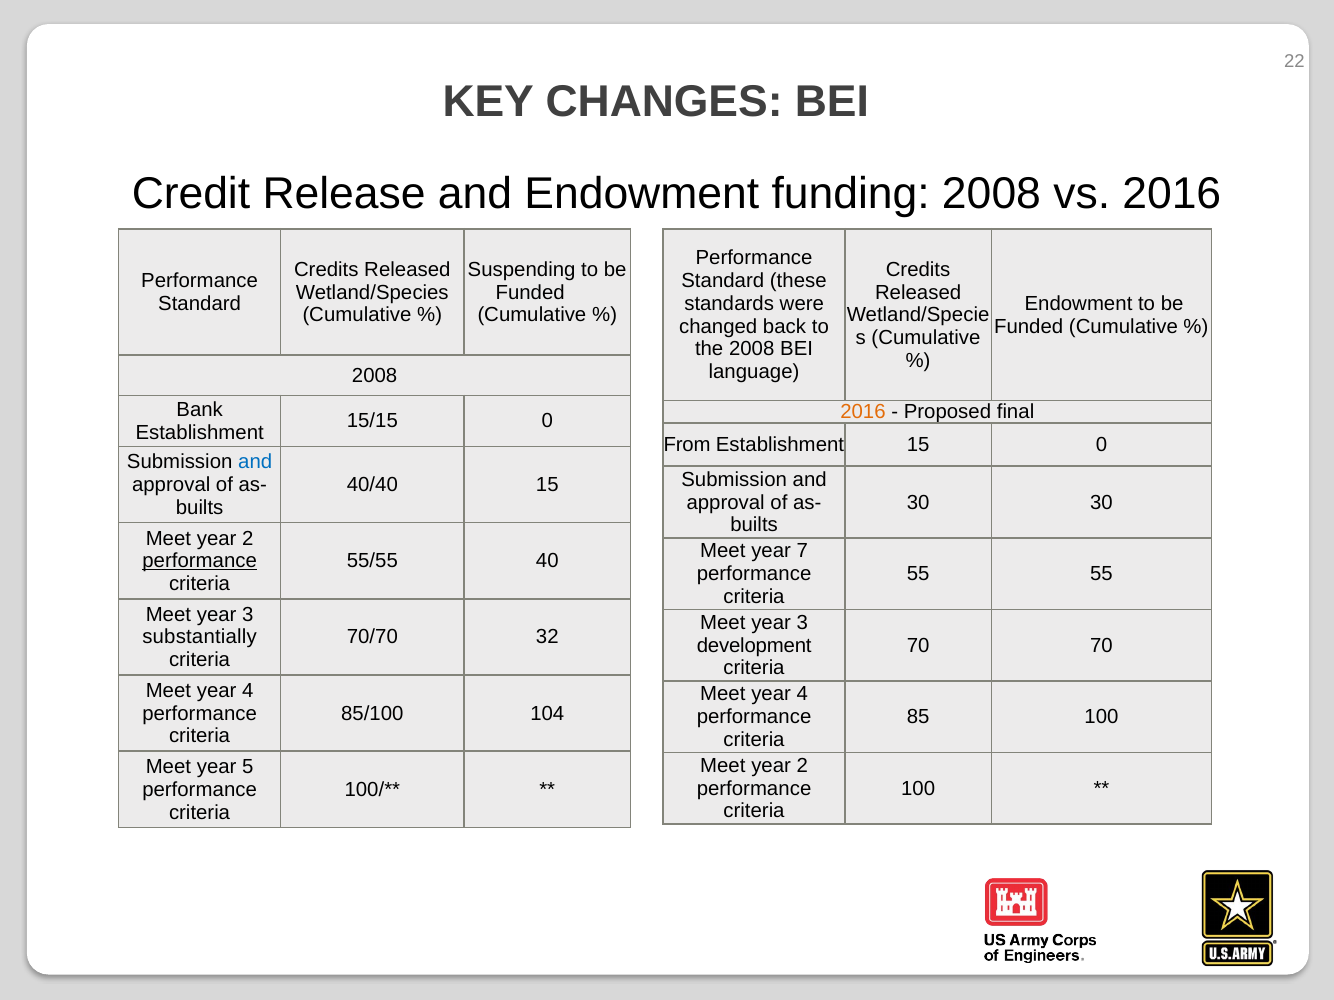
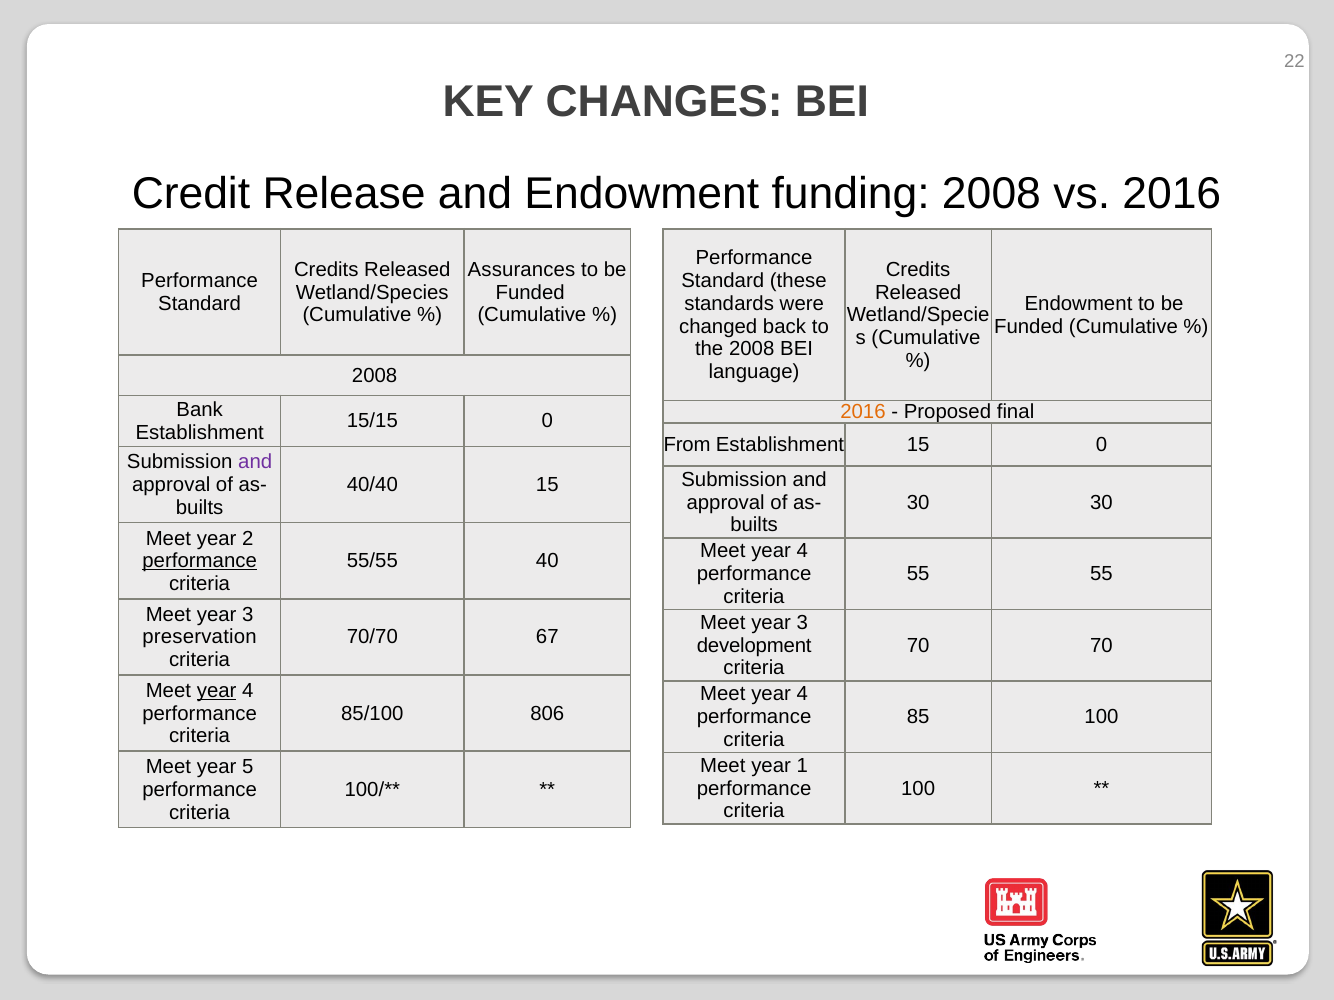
Suspending: Suspending -> Assurances
and at (255, 462) colour: blue -> purple
7 at (802, 551): 7 -> 4
substantially: substantially -> preservation
32: 32 -> 67
year at (217, 691) underline: none -> present
104: 104 -> 806
2 at (802, 766): 2 -> 1
